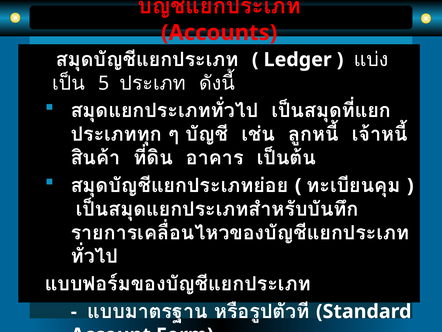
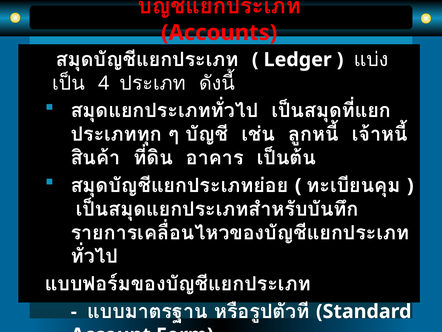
5: 5 -> 4
